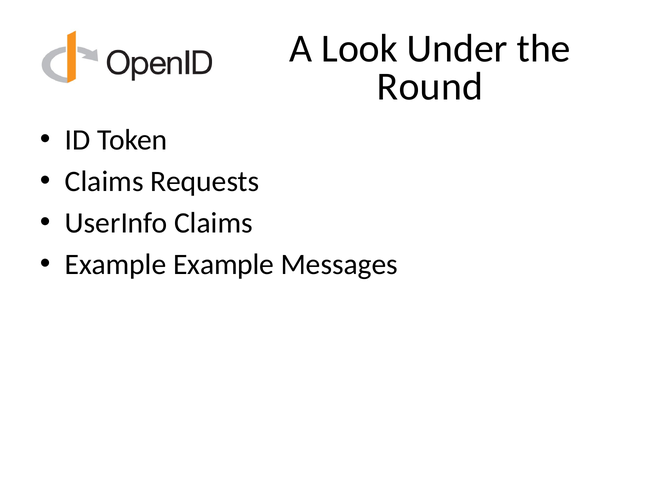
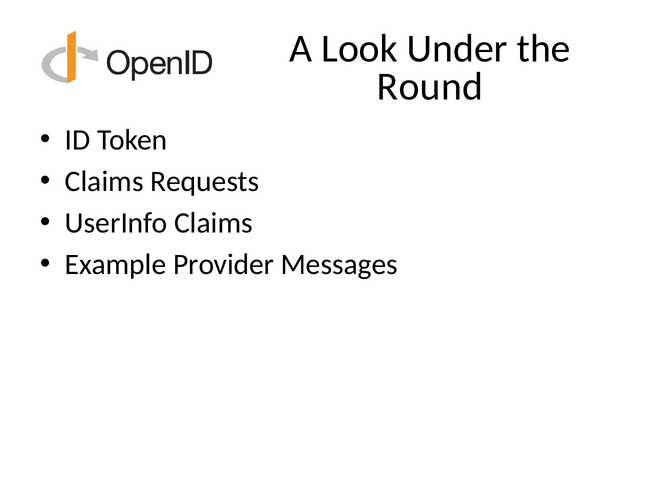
Example Example: Example -> Provider
